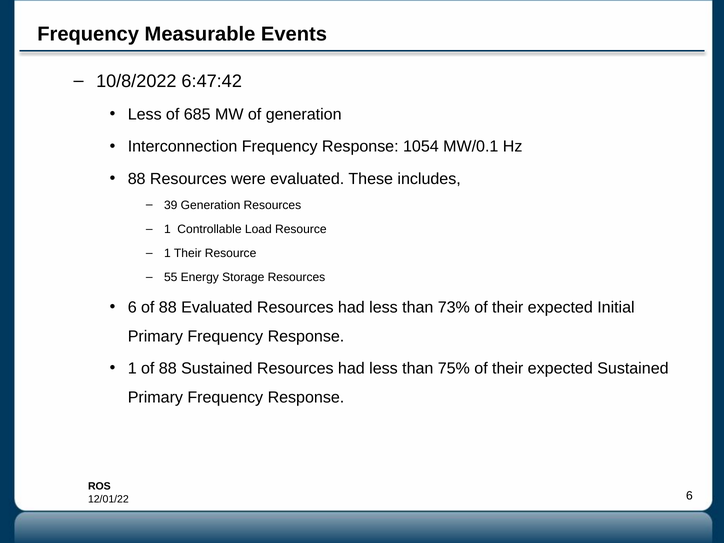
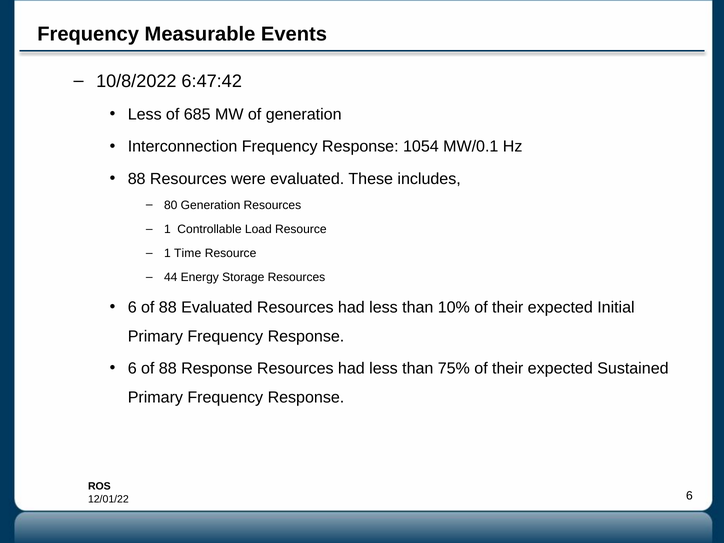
39: 39 -> 80
1 Their: Their -> Time
55: 55 -> 44
73%: 73% -> 10%
1 at (132, 369): 1 -> 6
88 Sustained: Sustained -> Response
